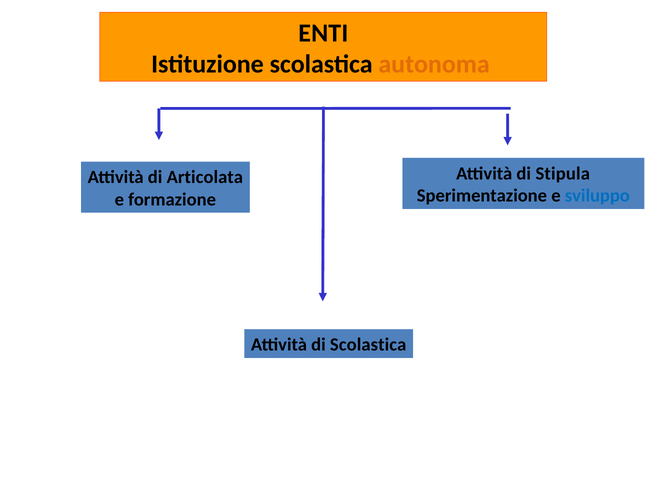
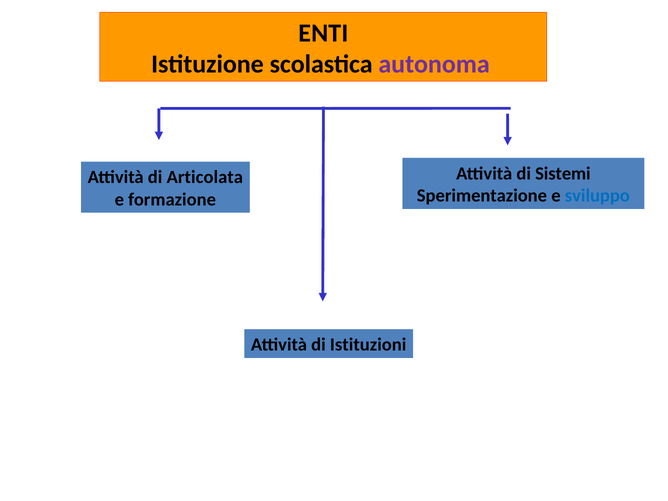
autonoma colour: orange -> purple
Stipula: Stipula -> Sistemi
di Scolastica: Scolastica -> Istituzioni
